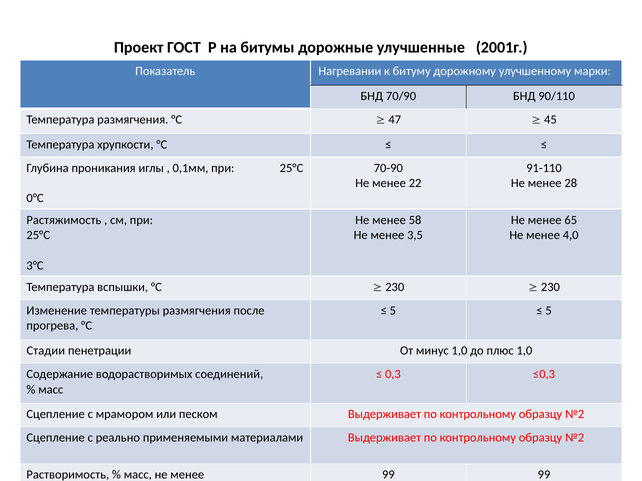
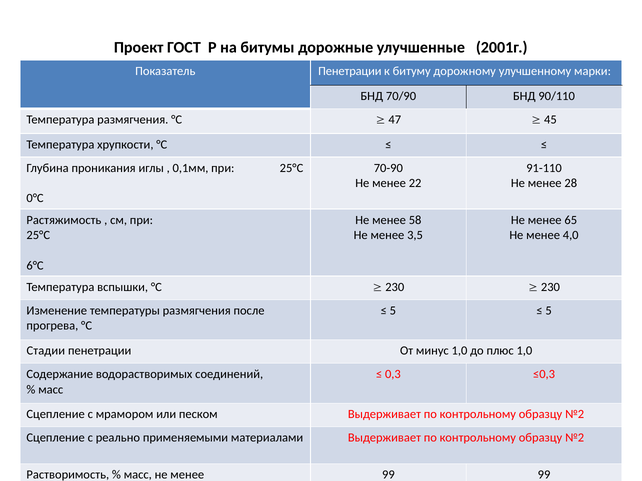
Показатель Нагревании: Нагревании -> Пенетрации
3°С: 3°С -> 6°С
